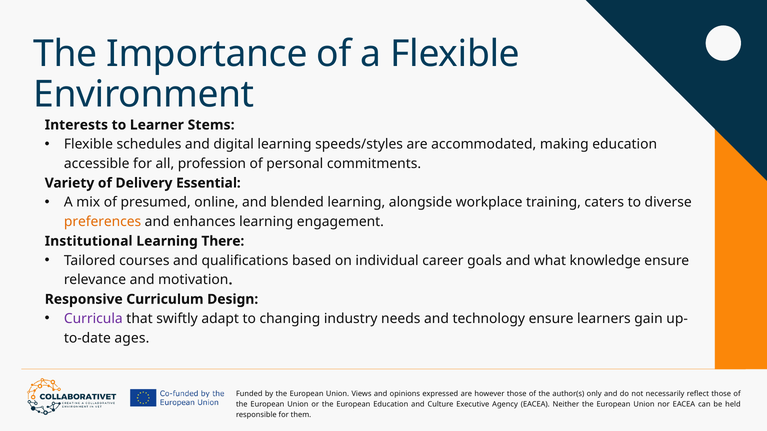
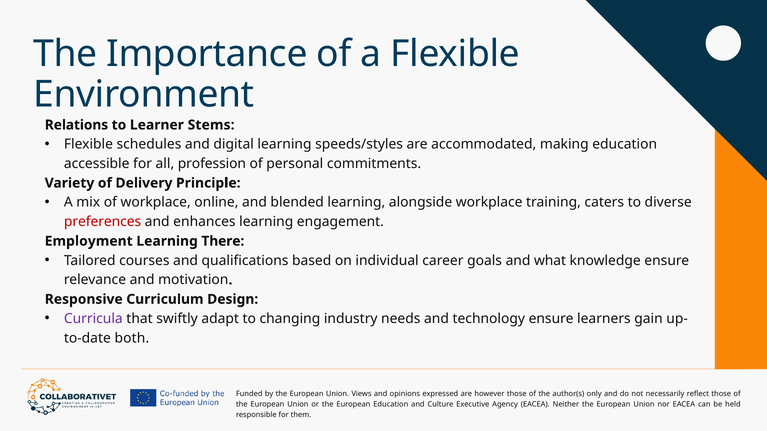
Interests: Interests -> Relations
Essential: Essential -> Principle
of presumed: presumed -> workplace
preferences colour: orange -> red
Institutional: Institutional -> Employment
ages: ages -> both
